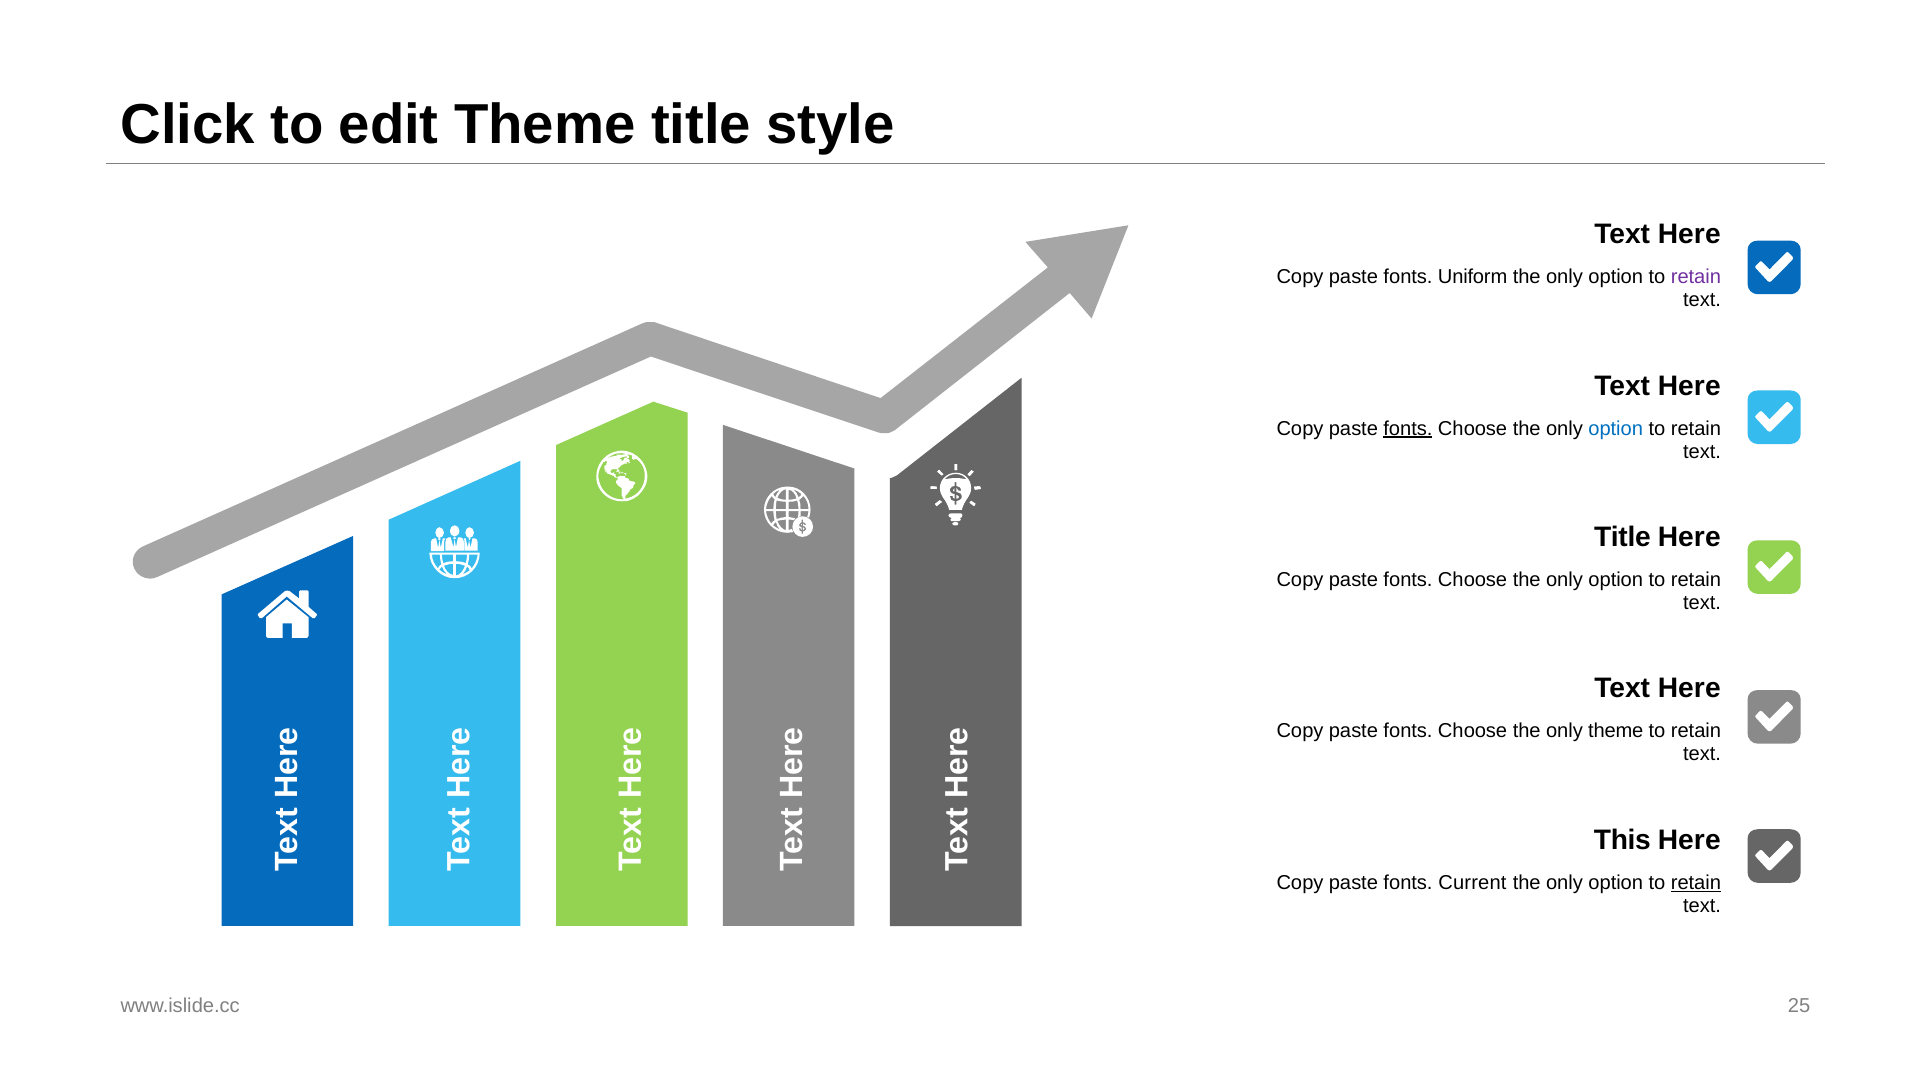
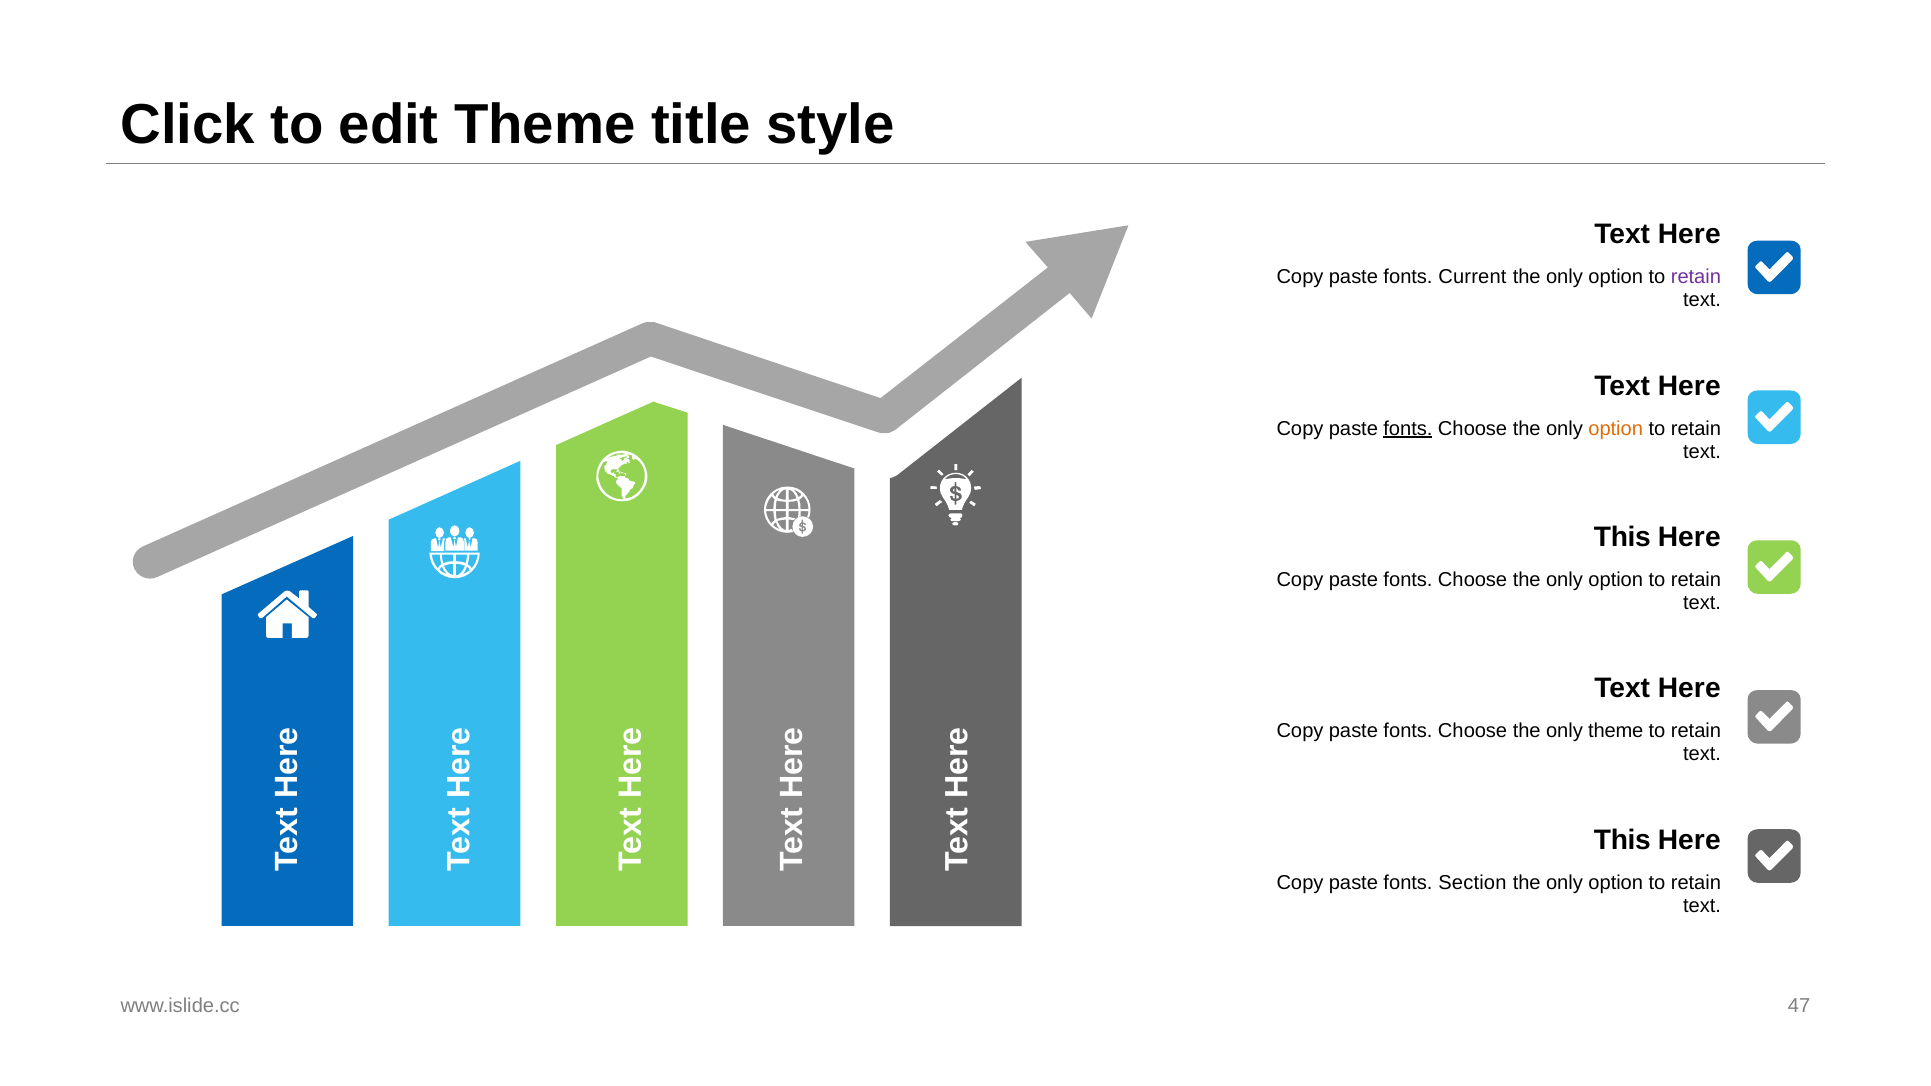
Uniform: Uniform -> Current
option at (1616, 429) colour: blue -> orange
Title at (1622, 537): Title -> This
Current: Current -> Section
retain at (1696, 883) underline: present -> none
25: 25 -> 47
